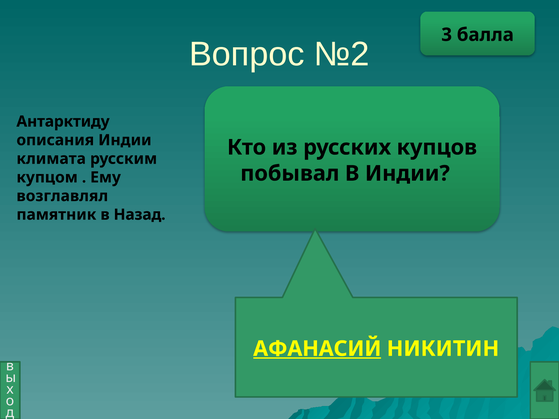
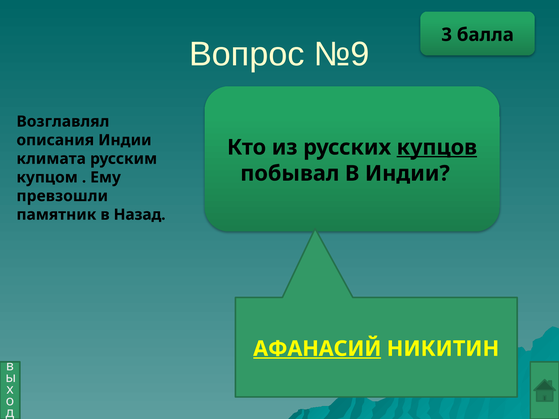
№2: №2 -> №9
Антарктиду: Антарктиду -> Возглавлял
купцов underline: none -> present
возглавлял: возглавлял -> превзошли
